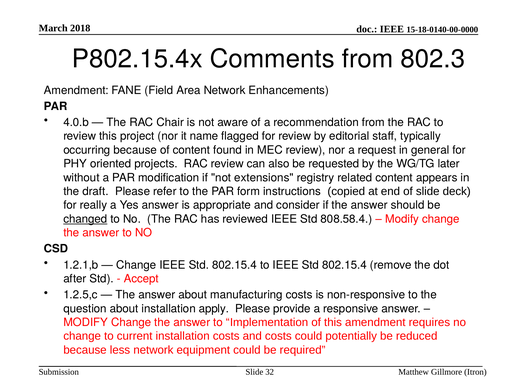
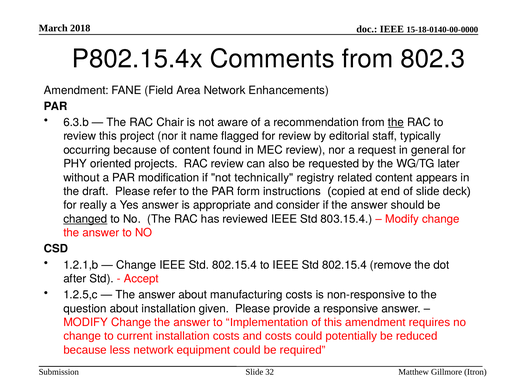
4.0.b: 4.0.b -> 6.3.b
the at (396, 122) underline: none -> present
extensions: extensions -> technically
808.58.4: 808.58.4 -> 803.15.4
apply: apply -> given
